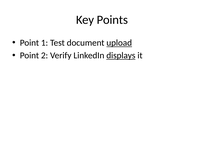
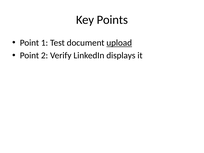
displays underline: present -> none
